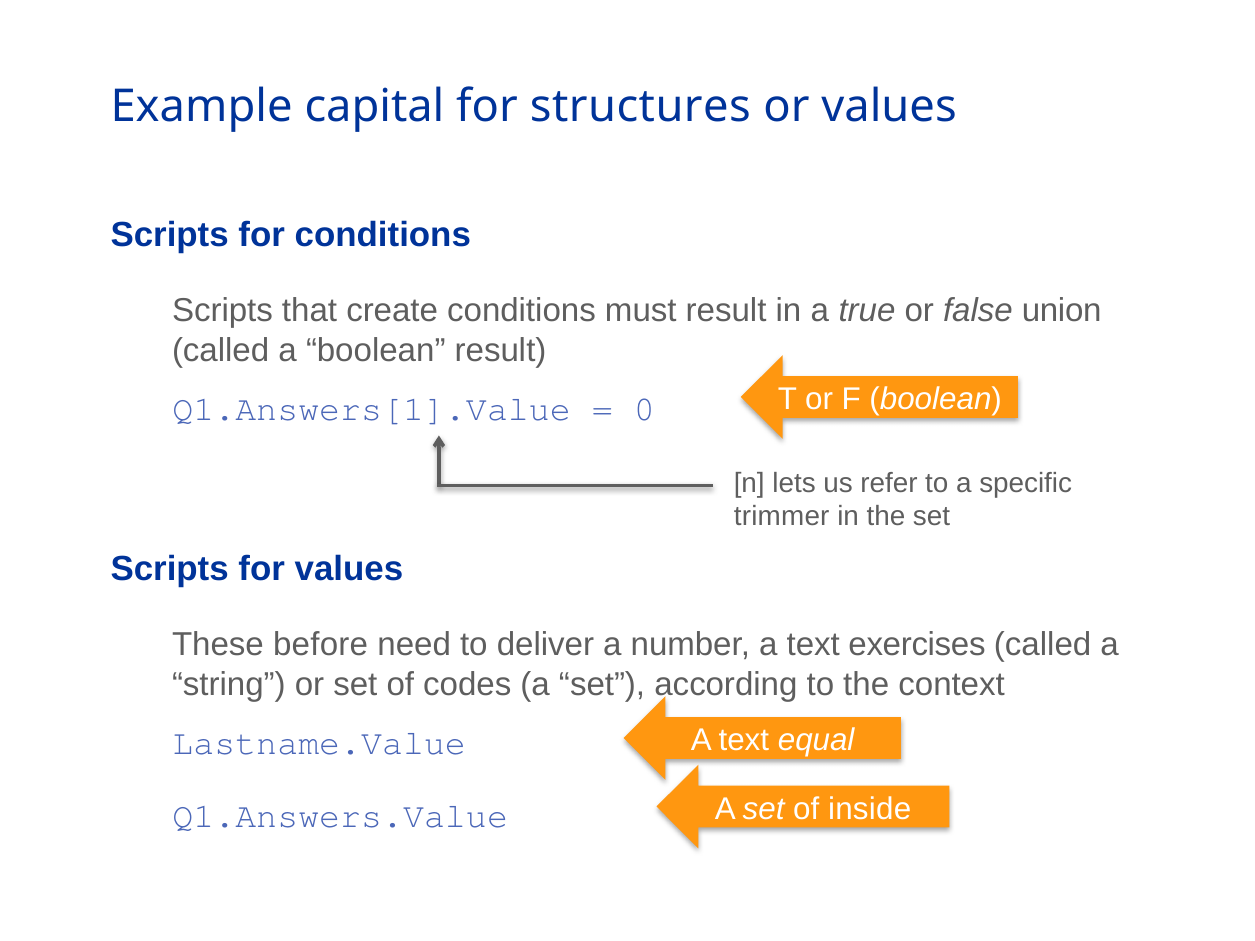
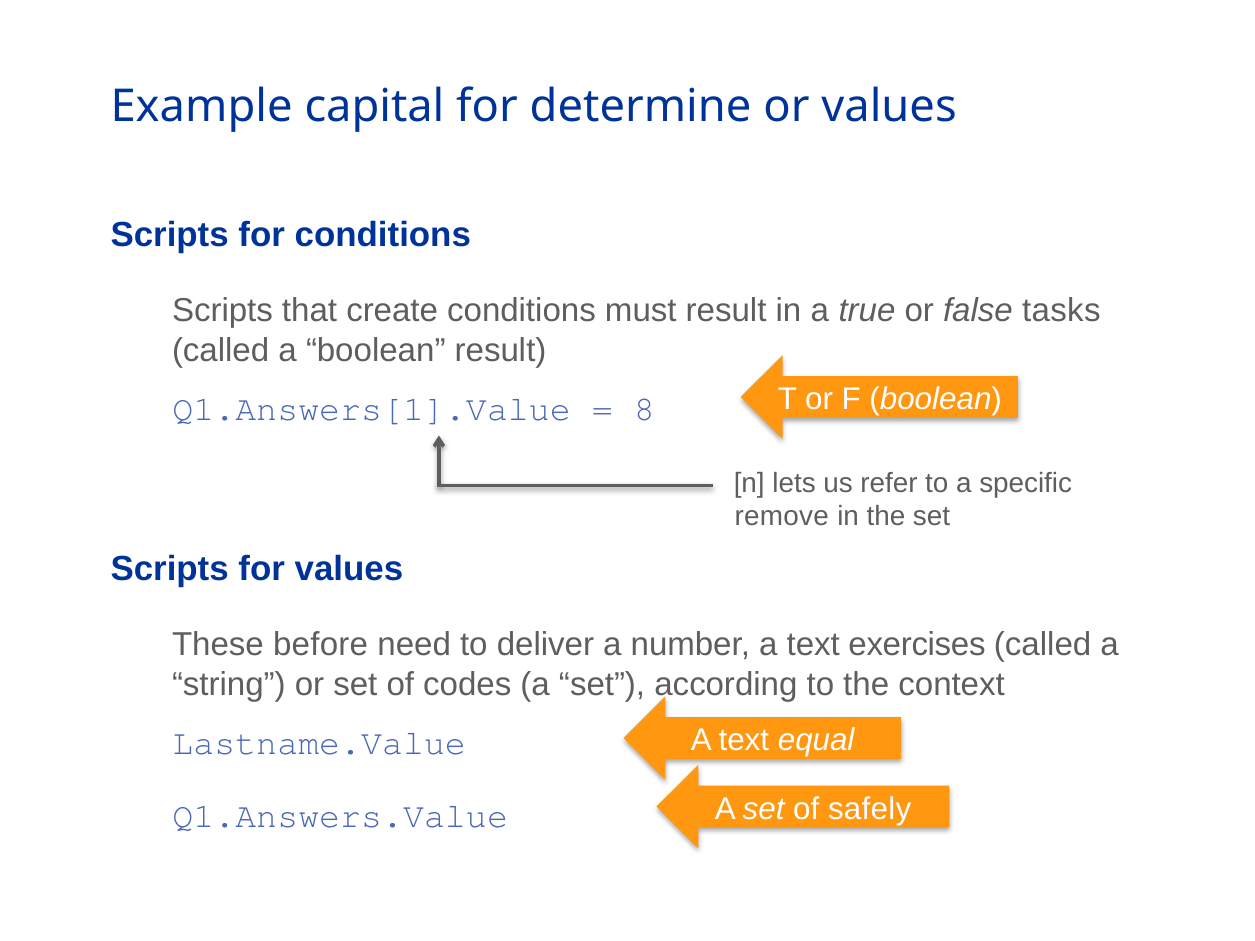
structures: structures -> determine
union: union -> tasks
0: 0 -> 8
trimmer: trimmer -> remove
inside: inside -> safely
